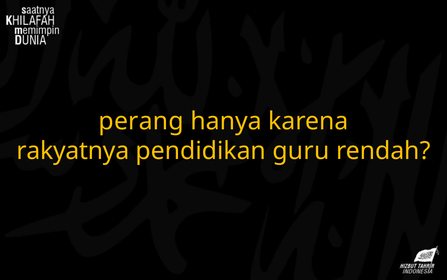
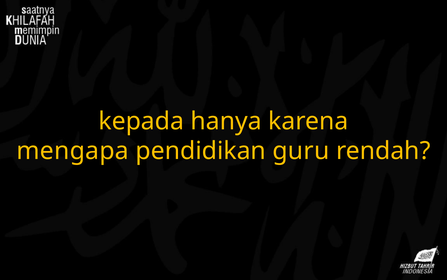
perang: perang -> kepada
rakyatnya: rakyatnya -> mengapa
